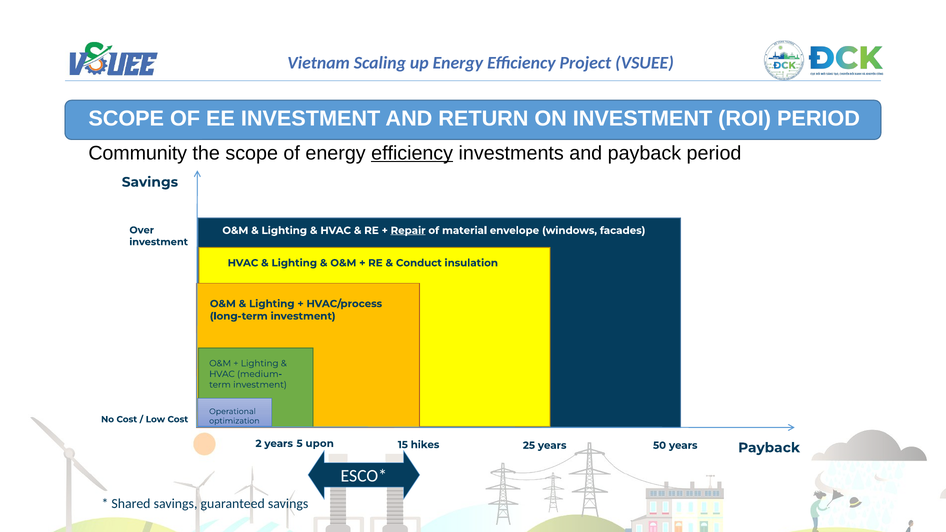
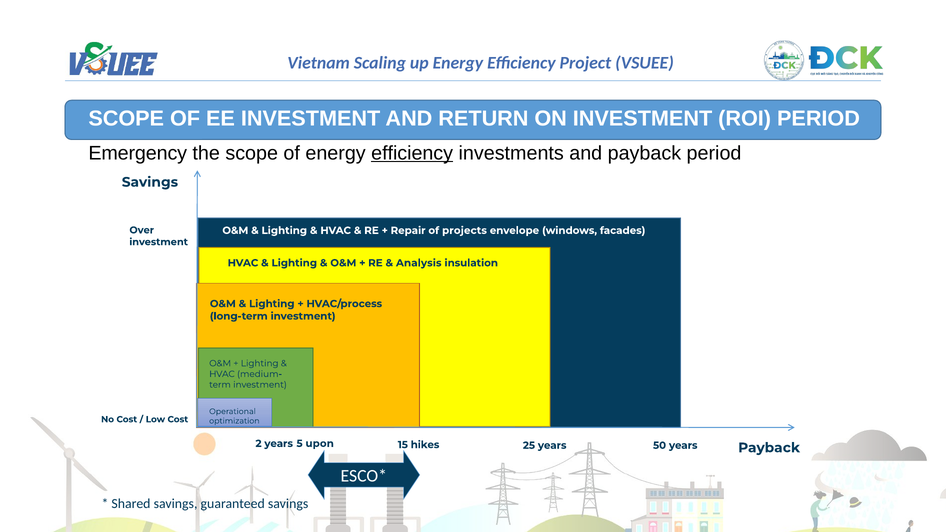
Community: Community -> Emergency
Repair underline: present -> none
material: material -> projects
Conduct: Conduct -> Analysis
